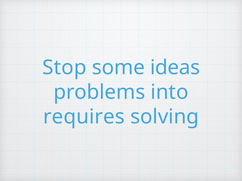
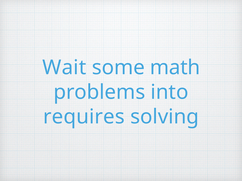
Stop: Stop -> Wait
ideas: ideas -> math
